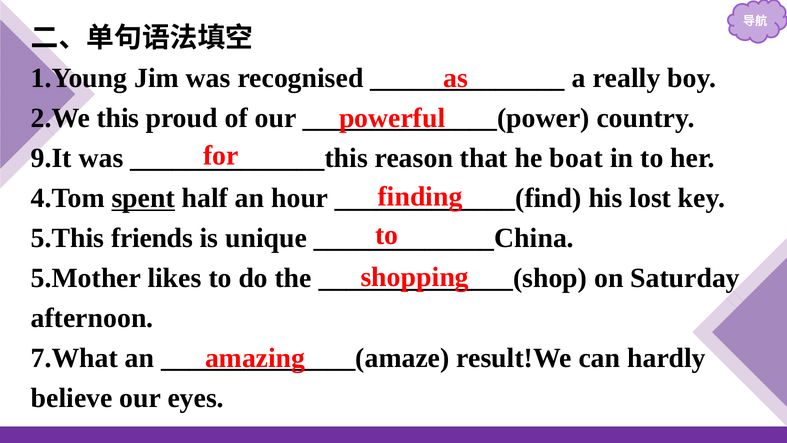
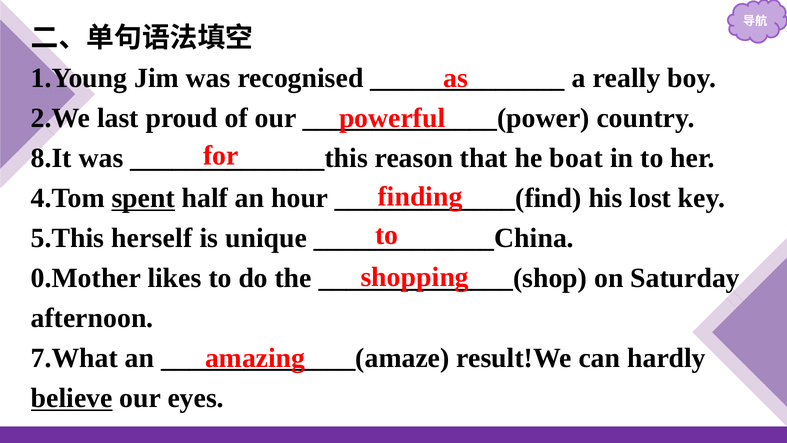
this: this -> last
9.It: 9.It -> 8.It
friends: friends -> herself
5.Mother: 5.Mother -> 0.Mother
believe underline: none -> present
